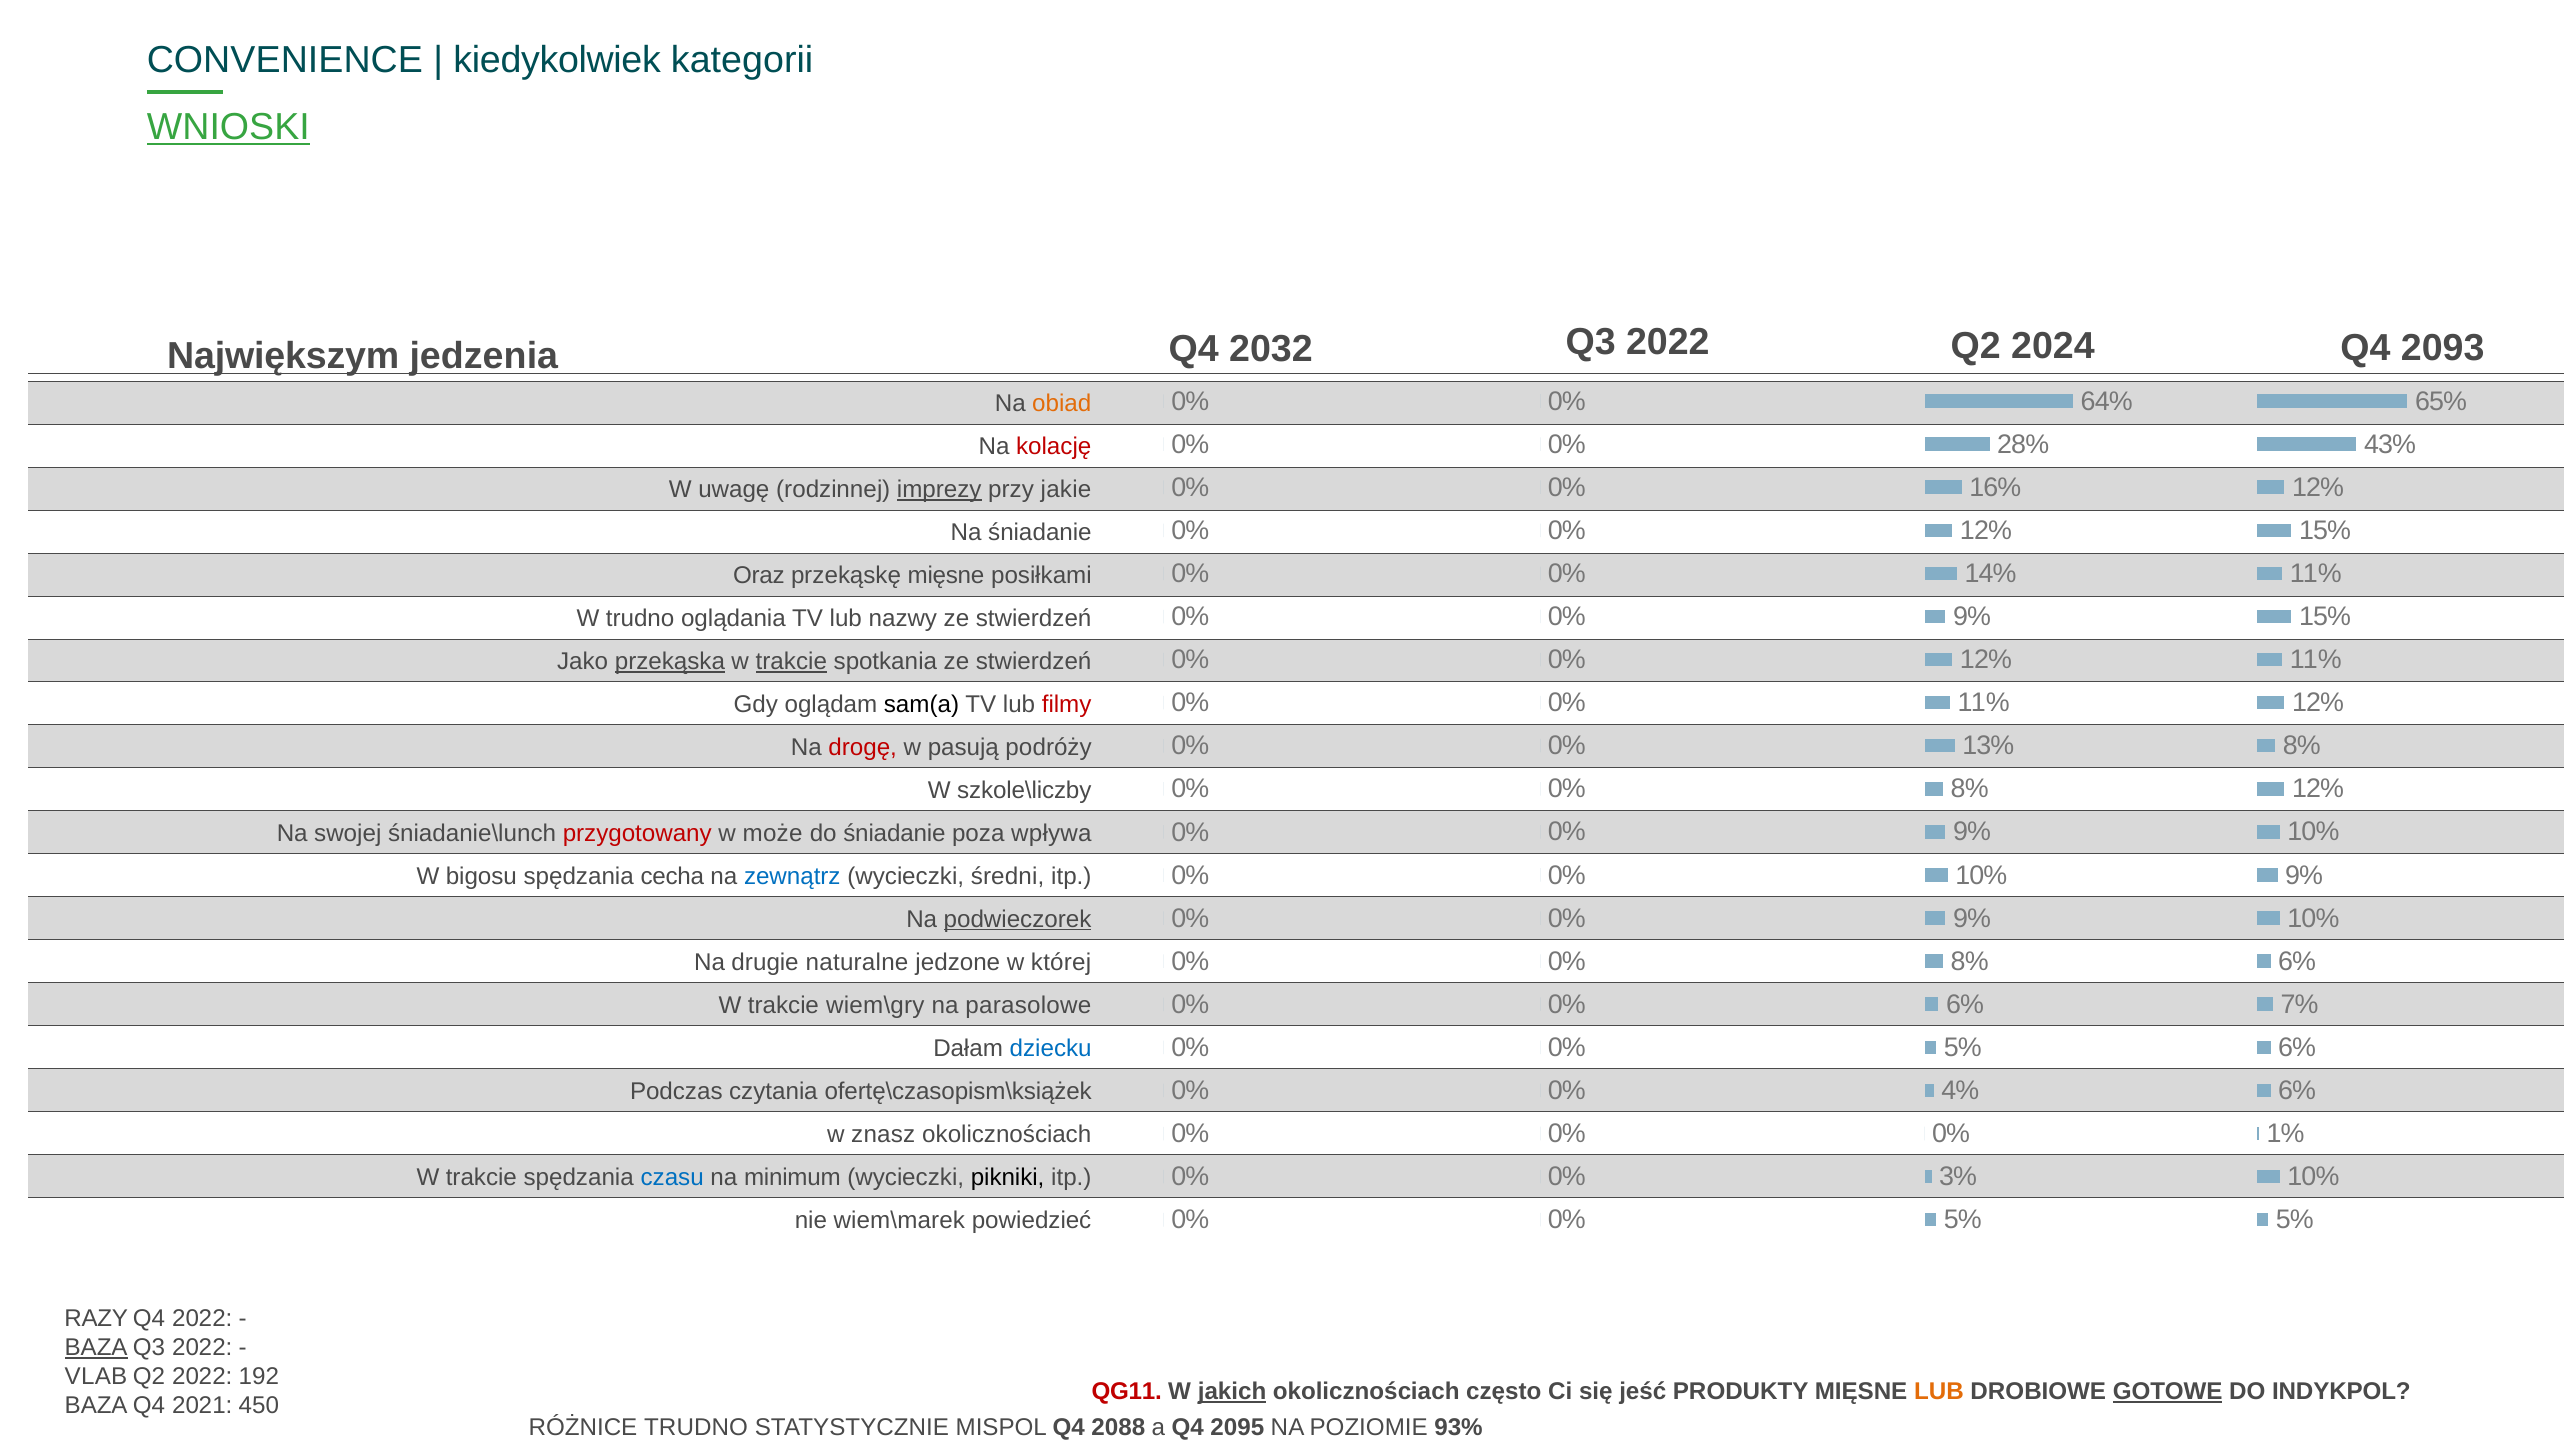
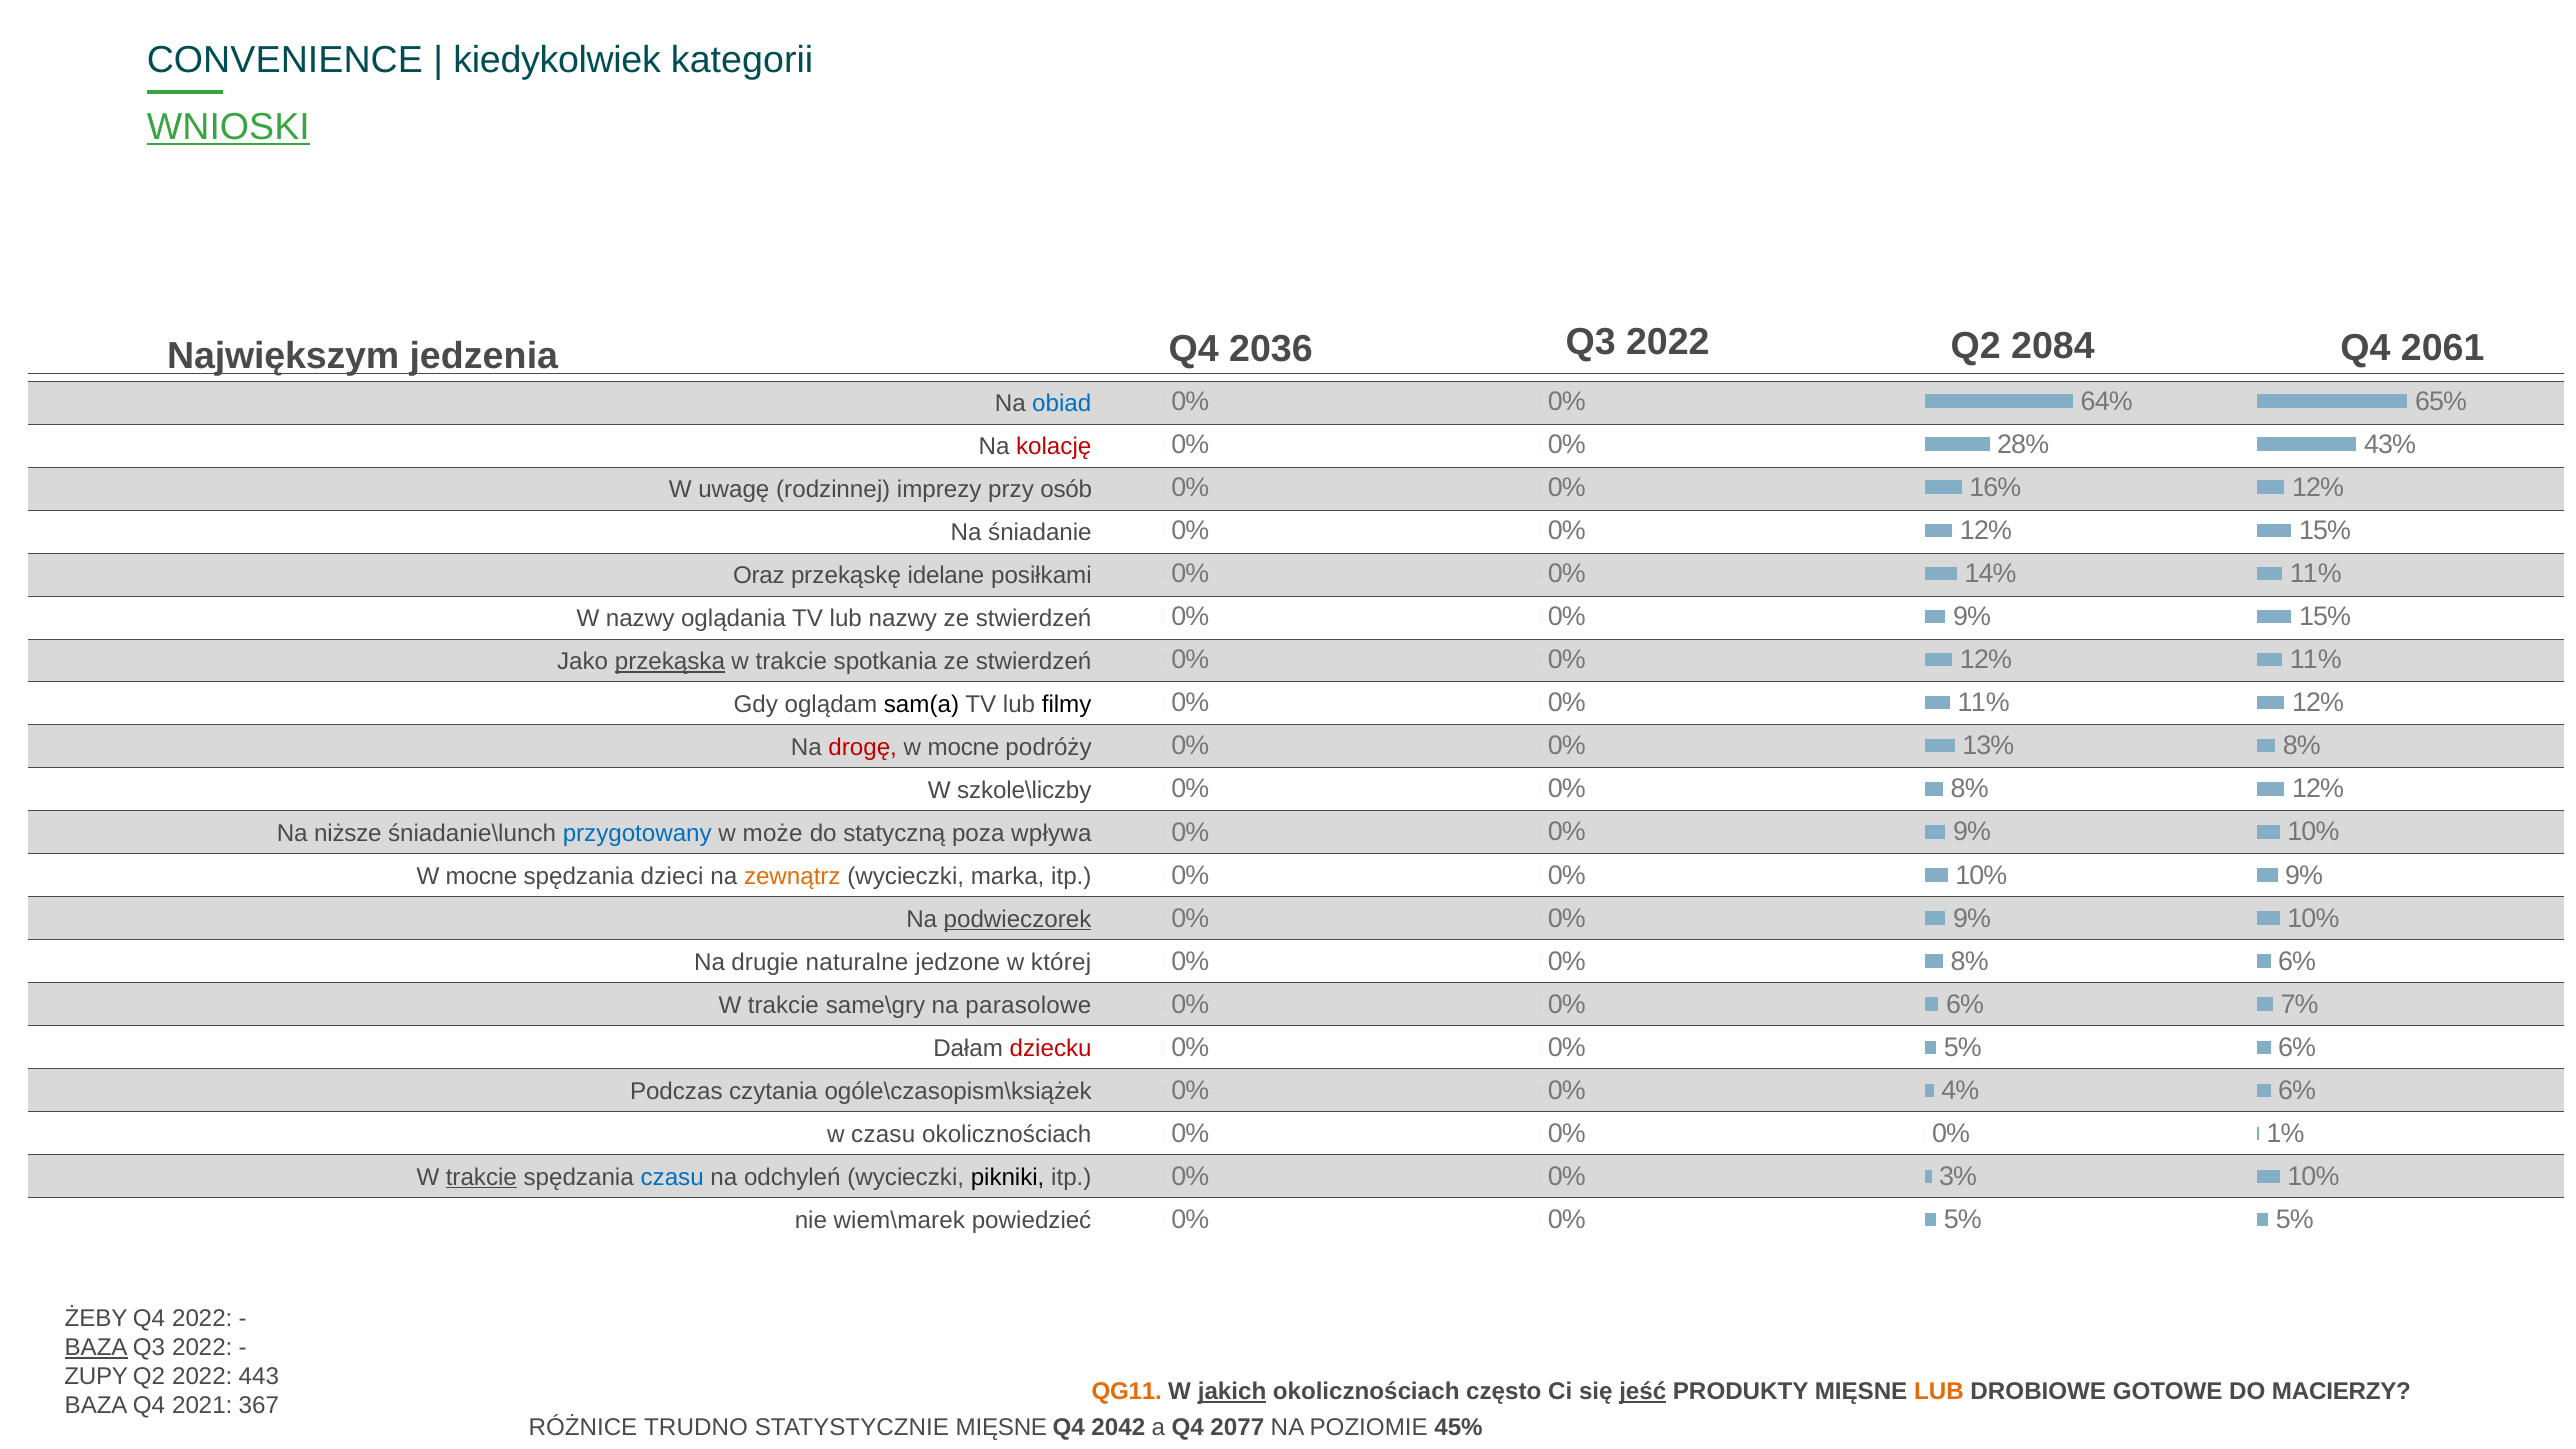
2024: 2024 -> 2084
2093: 2093 -> 2061
2032: 2032 -> 2036
obiad colour: orange -> blue
imprezy underline: present -> none
jakie: jakie -> osób
przekąskę mięsne: mięsne -> idelane
W trudno: trudno -> nazwy
trakcie at (791, 661) underline: present -> none
filmy colour: red -> black
pasują at (963, 747): pasują -> mocne
swojej: swojej -> niższe
przygotowany colour: red -> blue
do śniadanie: śniadanie -> statyczną
bigosu at (481, 876): bigosu -> mocne
cecha: cecha -> dzieci
zewnątrz colour: blue -> orange
średni: średni -> marka
wiem\gry: wiem\gry -> same\gry
dziecku colour: blue -> red
ofertę\czasopism\książek: ofertę\czasopism\książek -> ogóle\czasopism\książek
w znasz: znasz -> czasu
trakcie at (481, 1177) underline: none -> present
minimum: minimum -> odchyleń
RAZY: RAZY -> ŻEBY
VLAB: VLAB -> ZUPY
192: 192 -> 443
QG11 colour: red -> orange
jeść underline: none -> present
GOTOWE underline: present -> none
INDYKPOL: INDYKPOL -> MACIERZY
450: 450 -> 367
STATYSTYCZNIE MISPOL: MISPOL -> MIĘSNE
2088: 2088 -> 2042
2095: 2095 -> 2077
93%: 93% -> 45%
